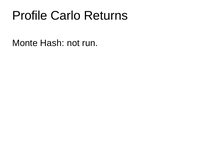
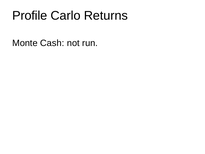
Hash: Hash -> Cash
